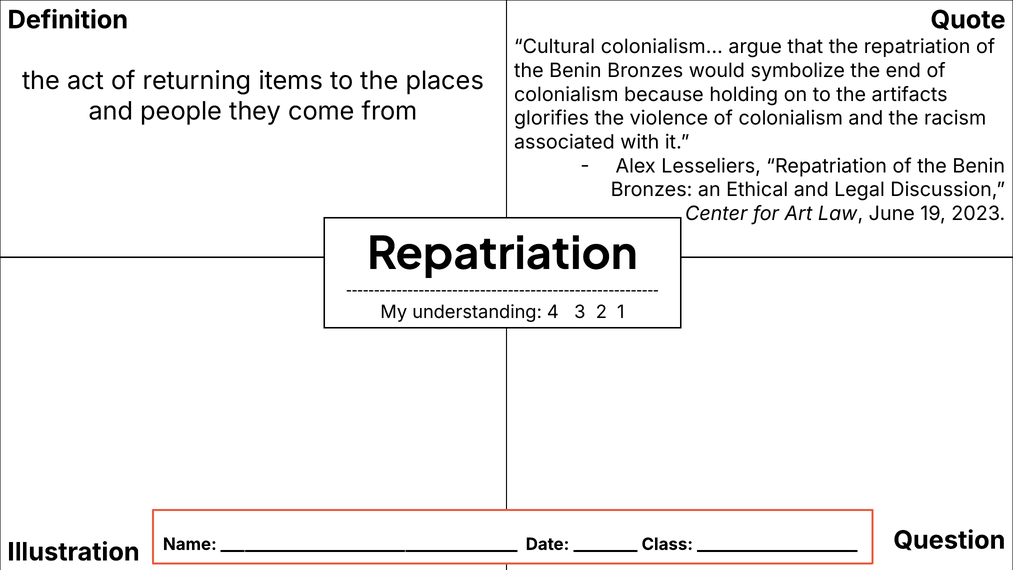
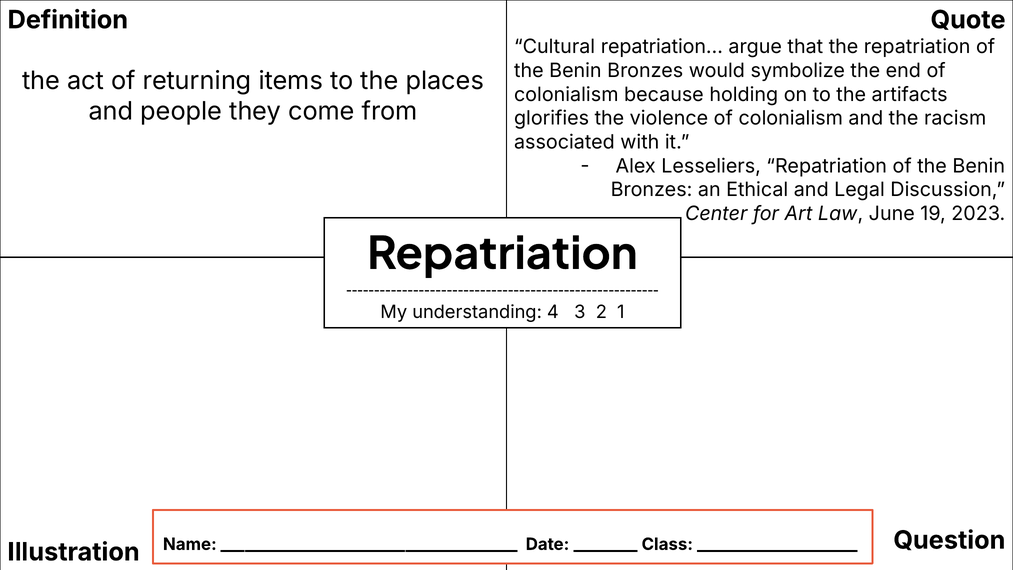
colonialism…: colonialism… -> repatriation…
